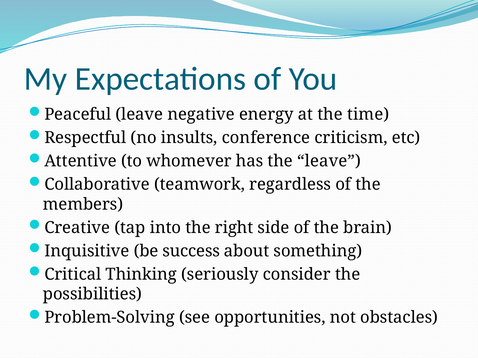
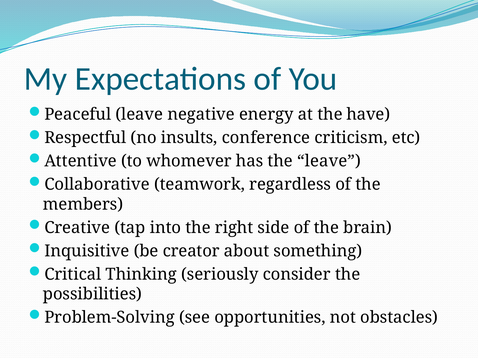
time: time -> have
success: success -> creator
